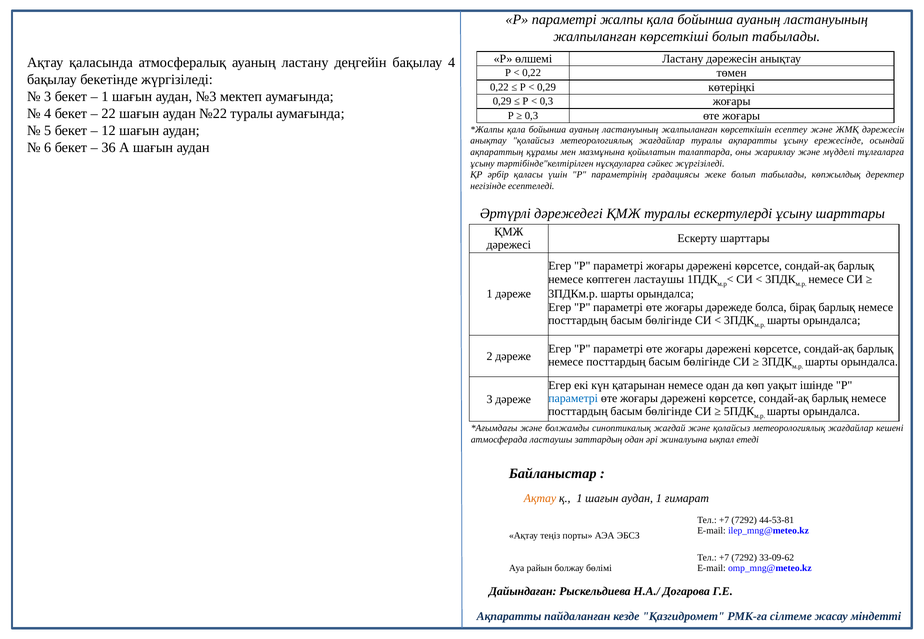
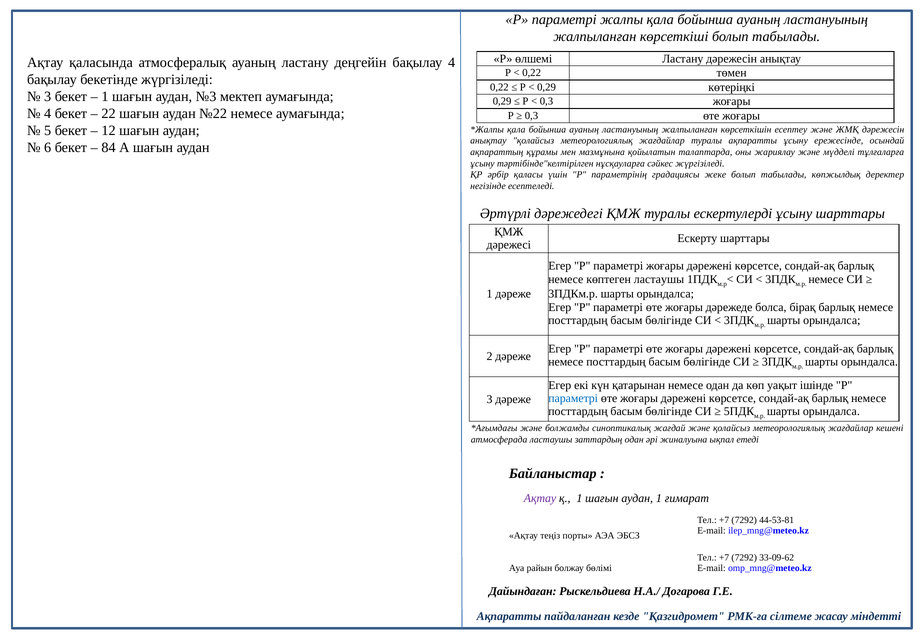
№22 туралы: туралы -> немесе
36: 36 -> 84
Ақтау at (540, 499) colour: orange -> purple
